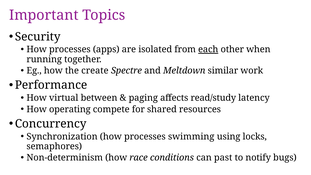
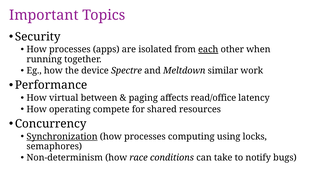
create: create -> device
read/study: read/study -> read/office
Synchronization underline: none -> present
swimming: swimming -> computing
past: past -> take
